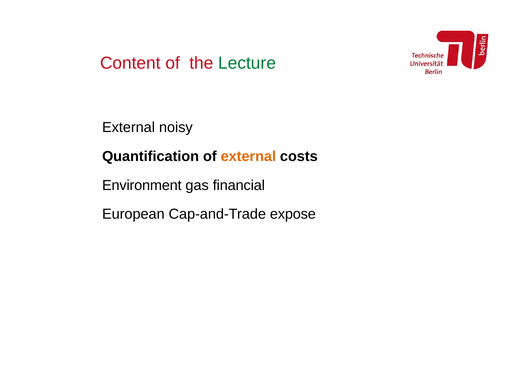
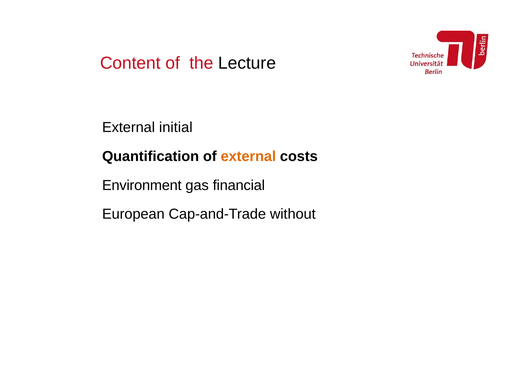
Lecture colour: green -> black
noisy: noisy -> initial
expose: expose -> without
